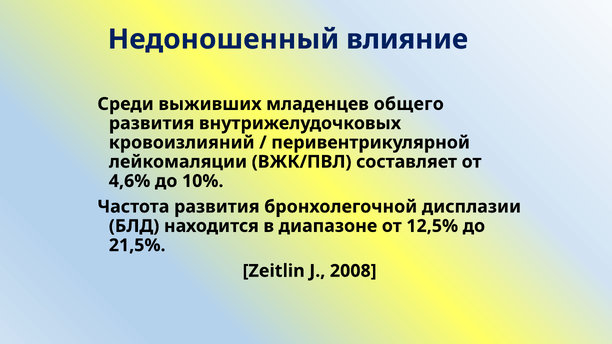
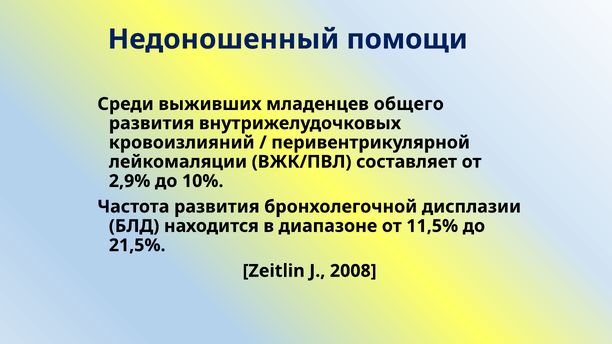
влияние: влияние -> помощи
4,6%: 4,6% -> 2,9%
12,5%: 12,5% -> 11,5%
